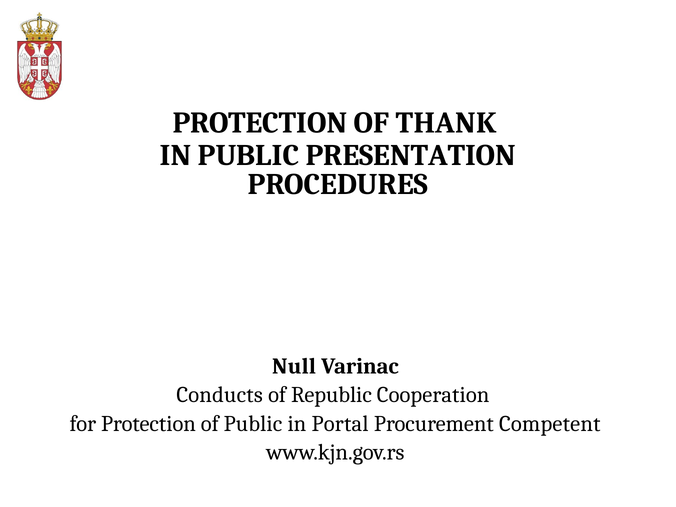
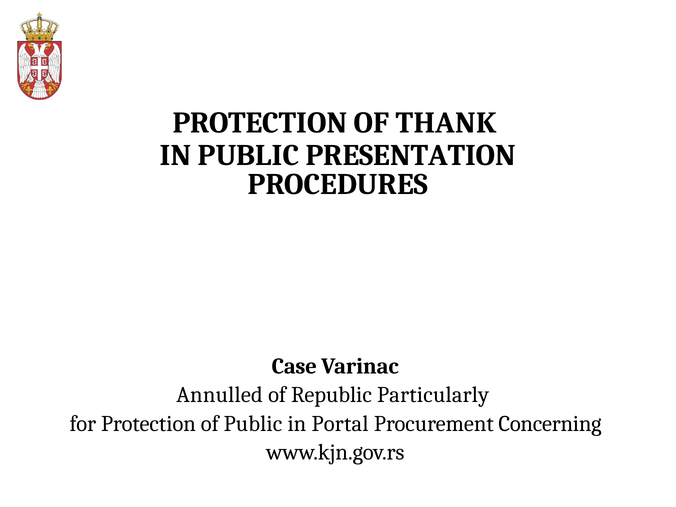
Null: Null -> Case
Conducts: Conducts -> Annulled
Cooperation: Cooperation -> Particularly
Competent: Competent -> Concerning
